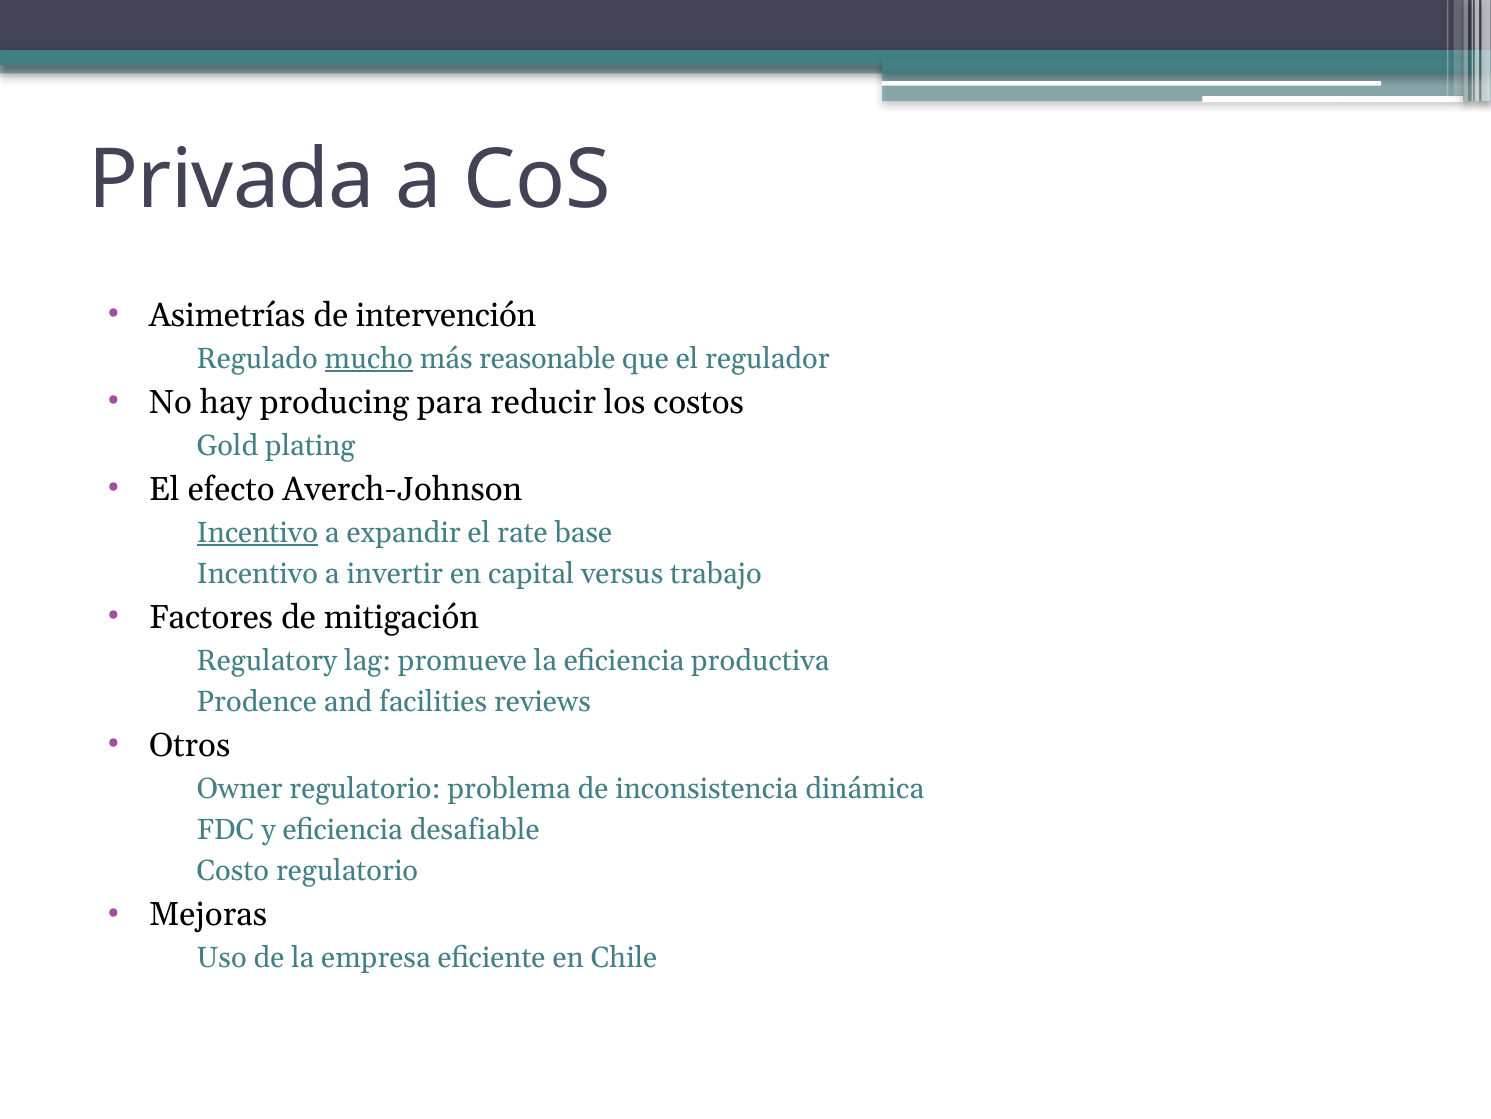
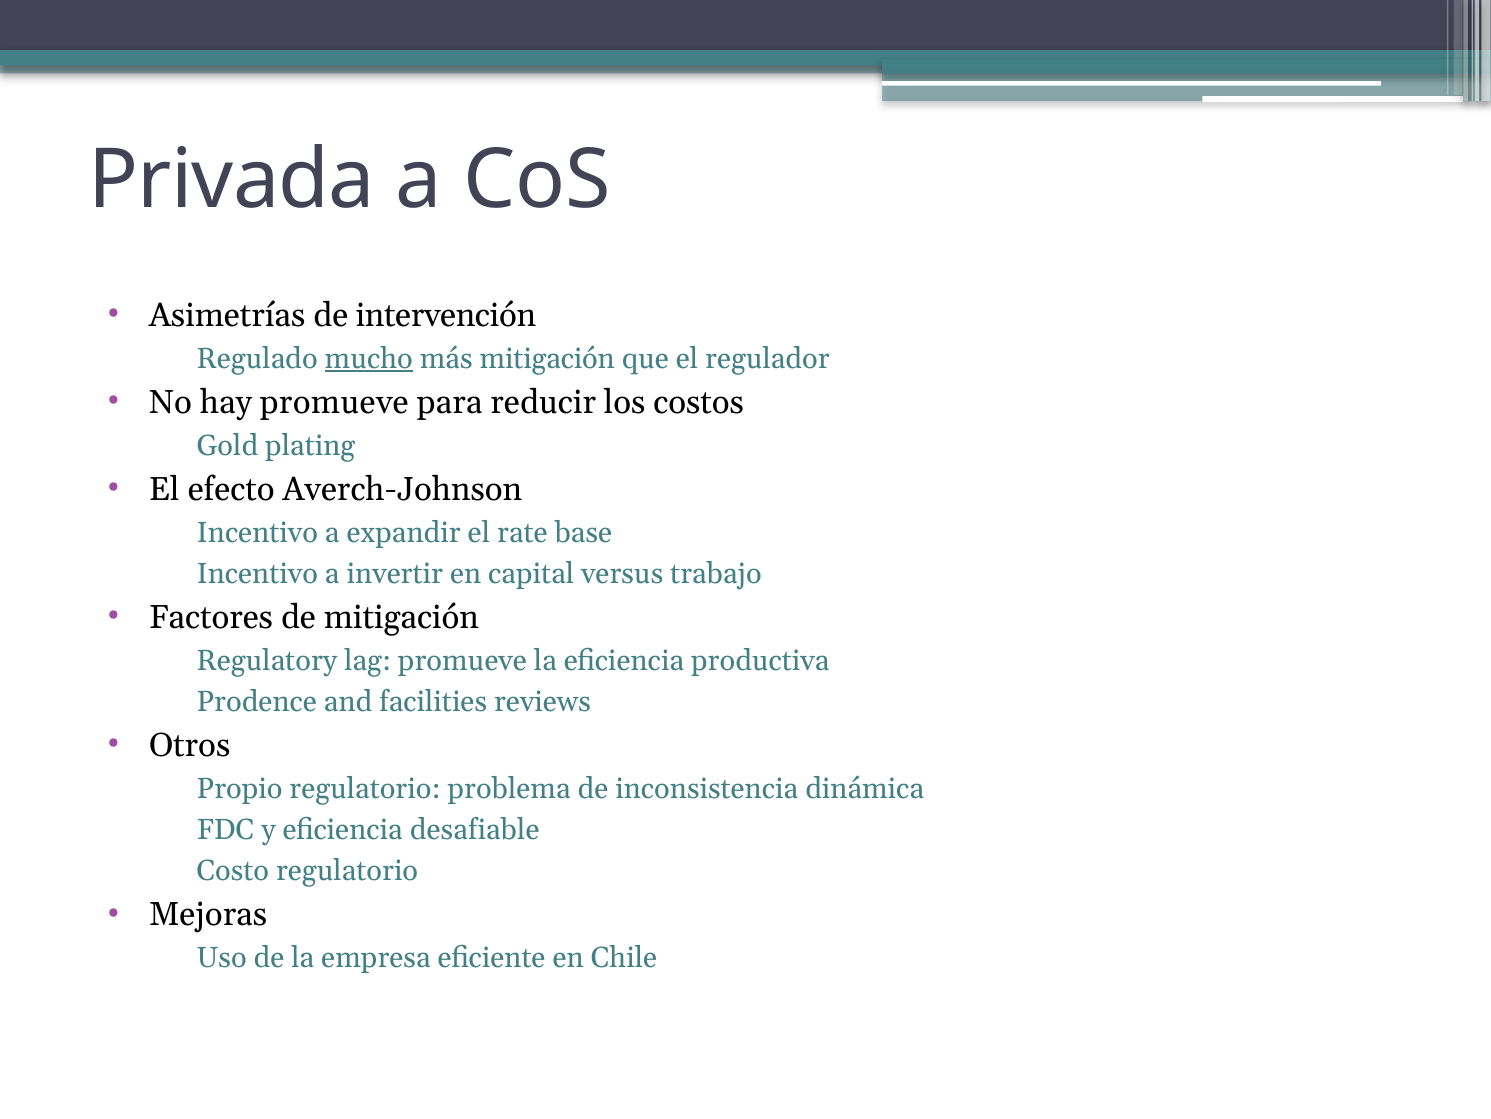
más reasonable: reasonable -> mitigación
hay producing: producing -> promueve
Incentivo at (257, 532) underline: present -> none
Owner: Owner -> Propio
